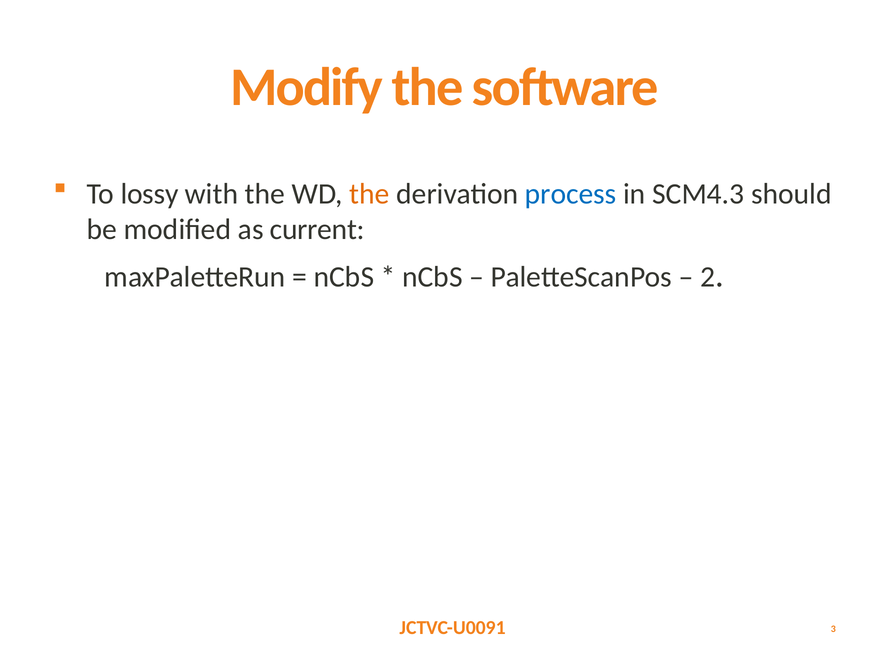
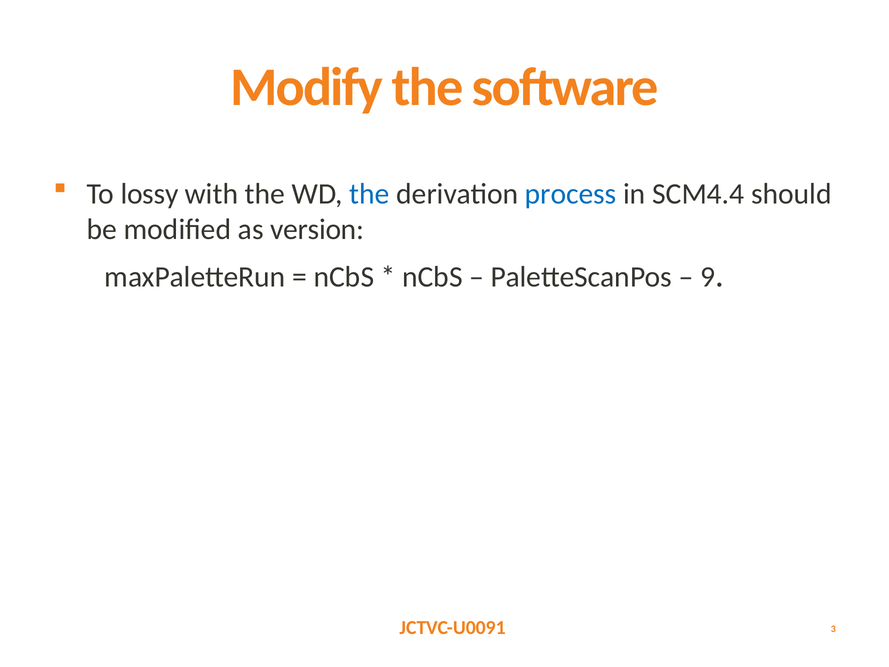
the at (370, 194) colour: orange -> blue
SCM4.3: SCM4.3 -> SCM4.4
current: current -> version
2: 2 -> 9
